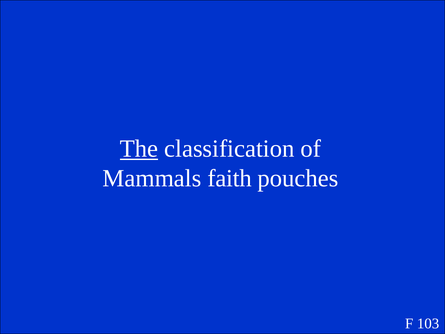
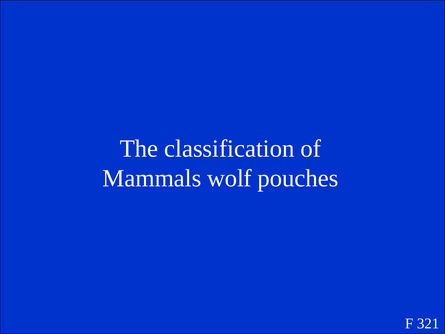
The underline: present -> none
faith: faith -> wolf
103: 103 -> 321
